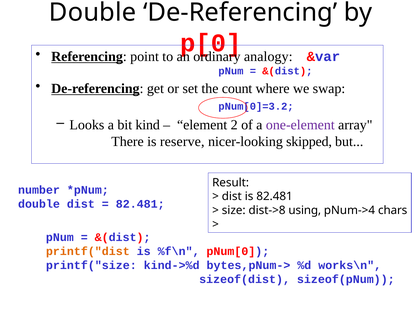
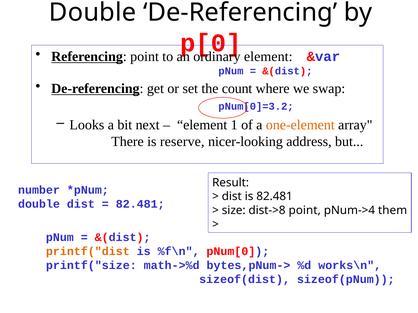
analogy at (268, 57): analogy -> element
kind: kind -> next
2: 2 -> 1
one-element colour: purple -> orange
skipped: skipped -> address
dist->8 using: using -> point
chars: chars -> them
kind->%d: kind->%d -> math->%d
